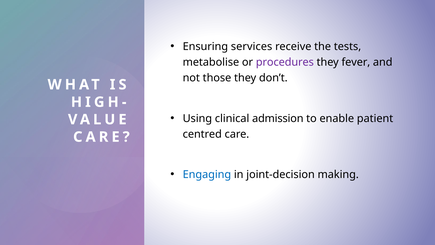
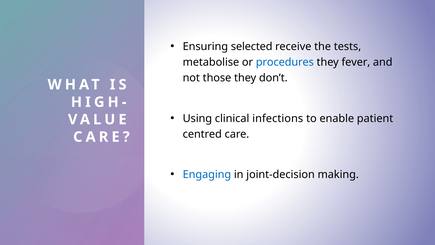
services: services -> selected
procedures colour: purple -> blue
admission: admission -> infections
